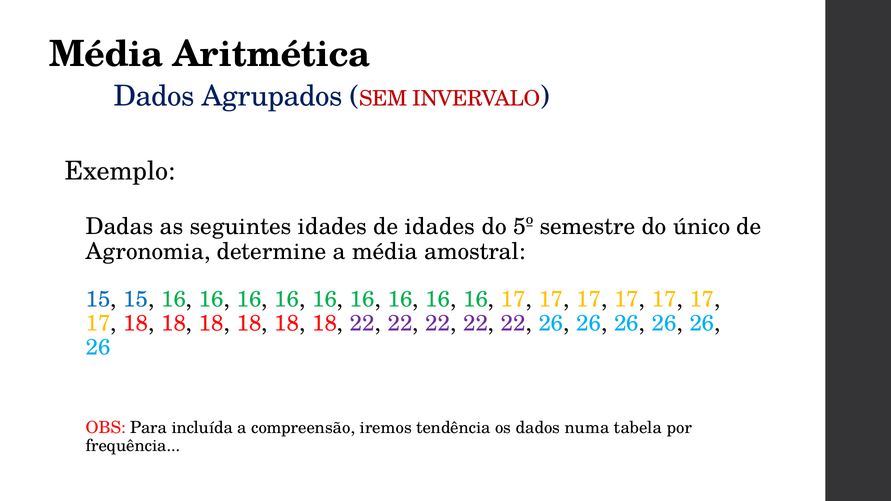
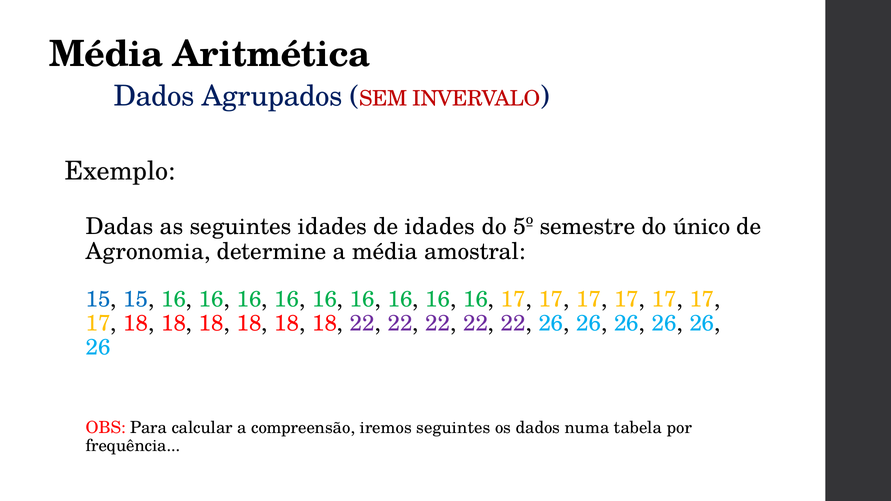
incluída: incluída -> calcular
iremos tendência: tendência -> seguintes
